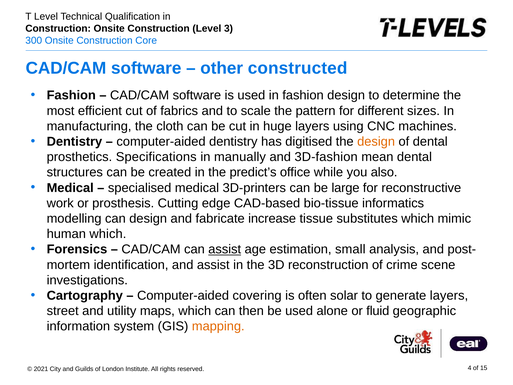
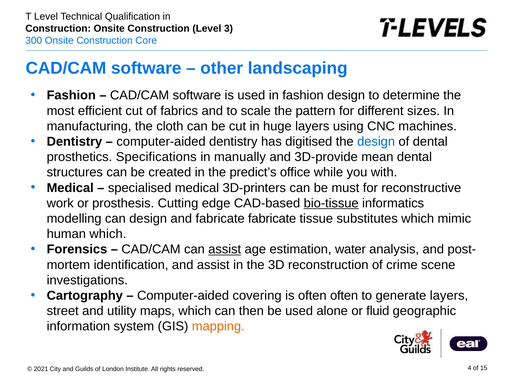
constructed: constructed -> landscaping
design at (376, 141) colour: orange -> blue
3D-fashion: 3D-fashion -> 3D-provide
also: also -> with
large: large -> must
bio-tissue underline: none -> present
fabricate increase: increase -> fabricate
small: small -> water
often solar: solar -> often
